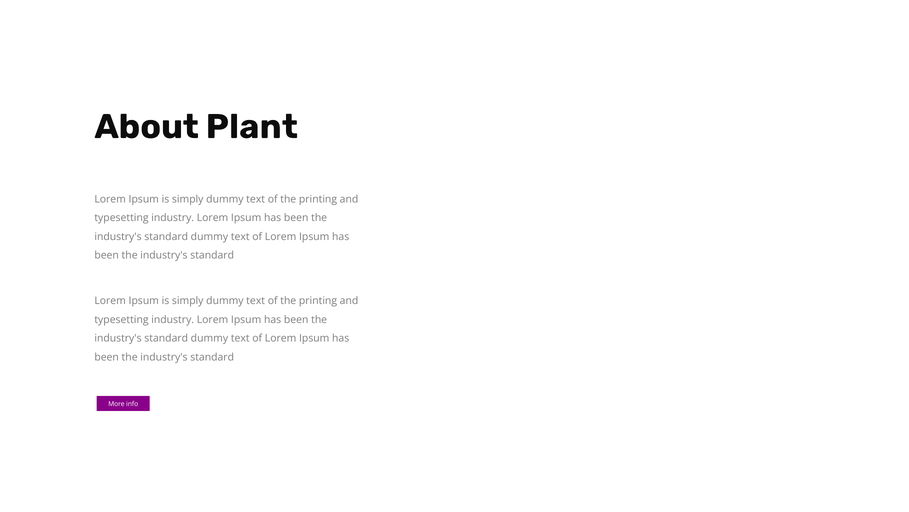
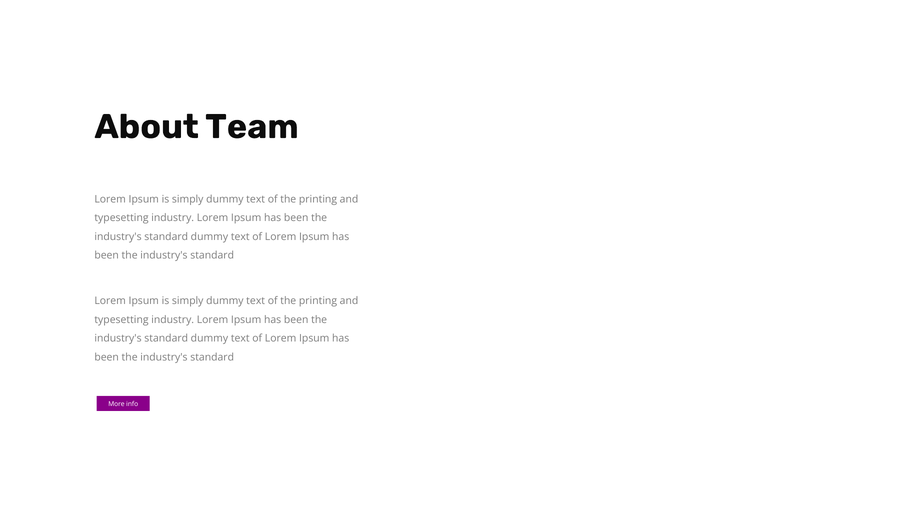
Plant: Plant -> Team
